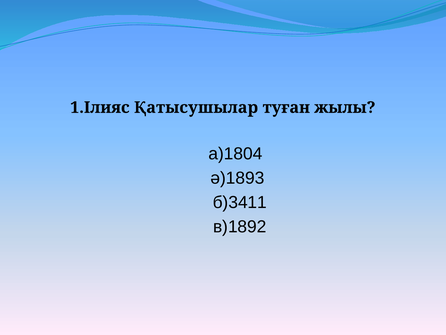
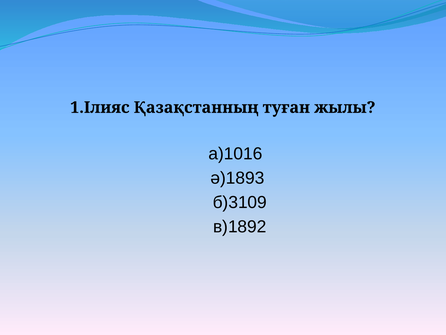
Қатысушылар: Қатысушылар -> Қазақстанның
а)1804: а)1804 -> а)1016
б)3411: б)3411 -> б)3109
